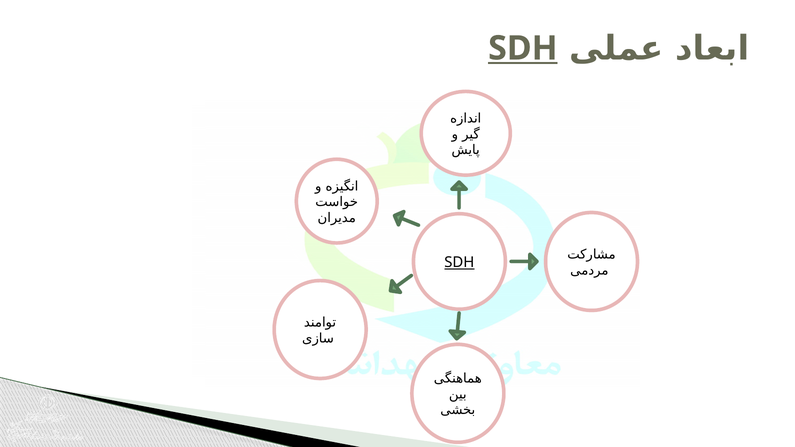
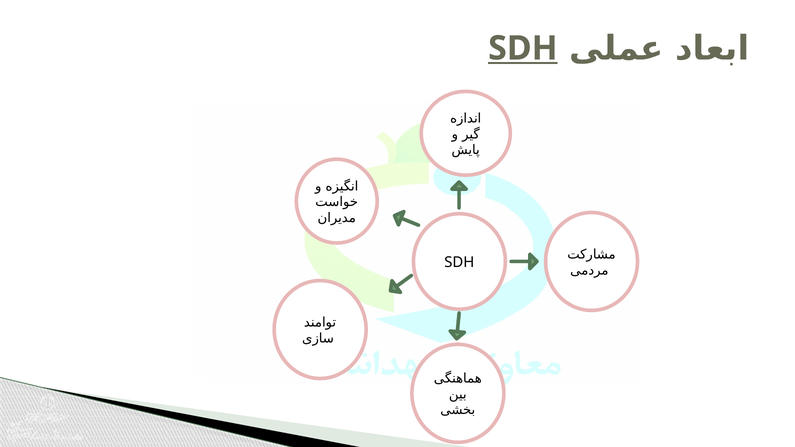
SDH at (459, 263) underline: present -> none
